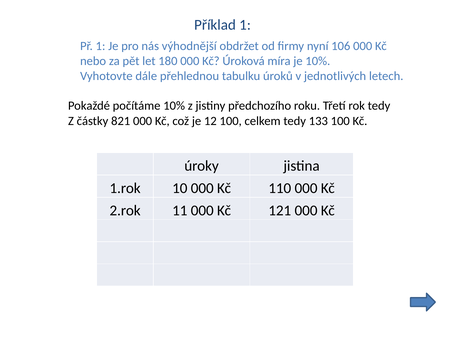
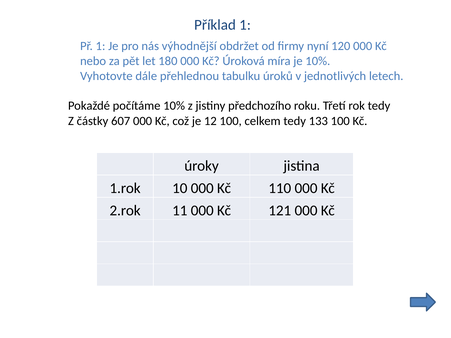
106: 106 -> 120
821: 821 -> 607
